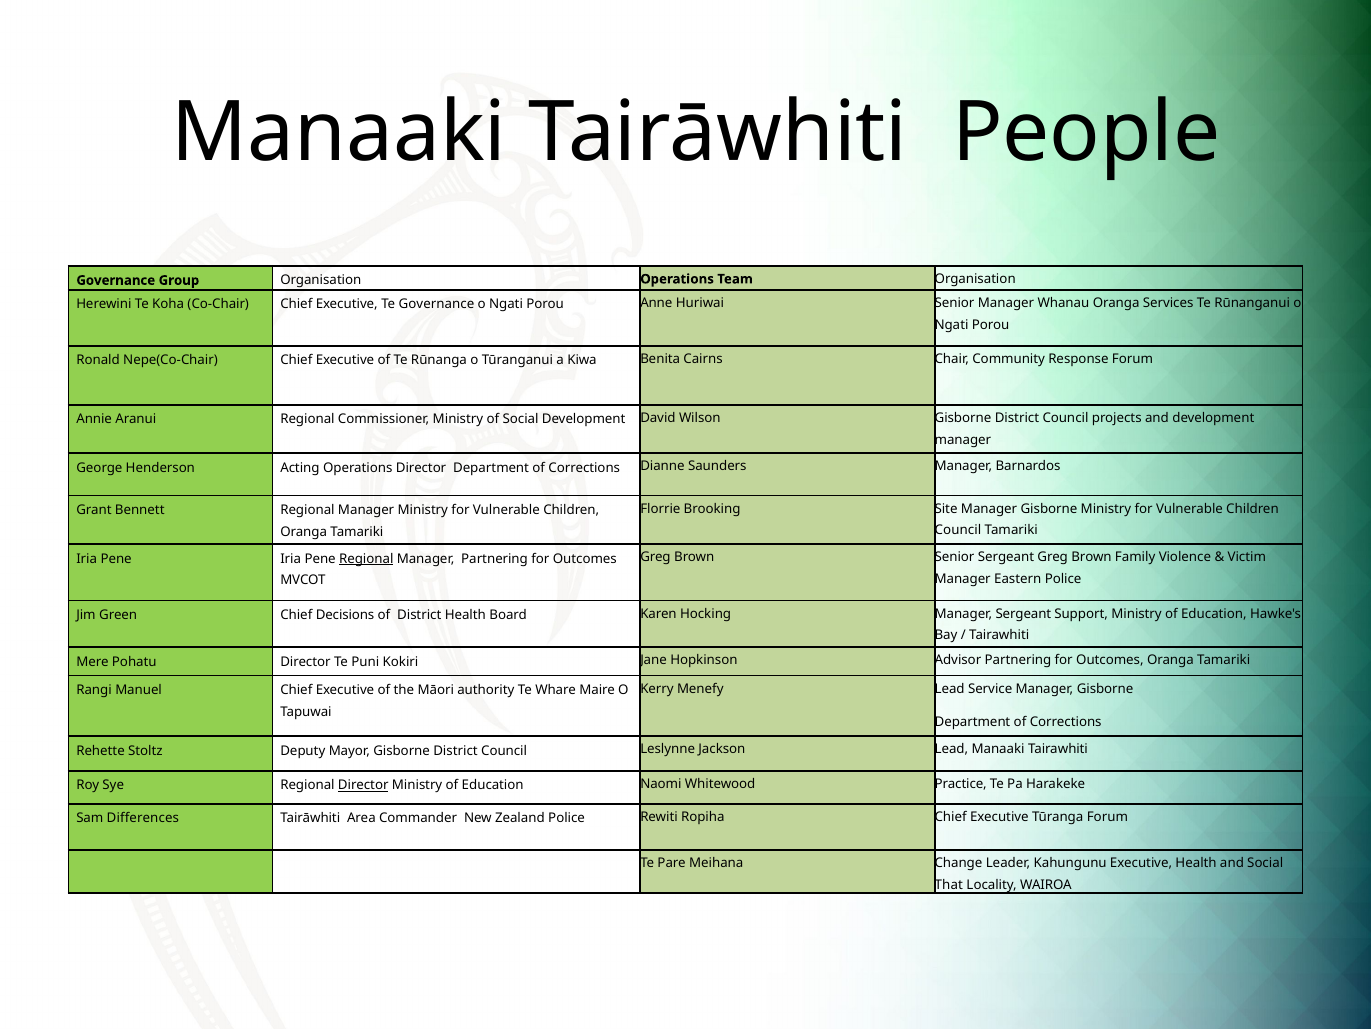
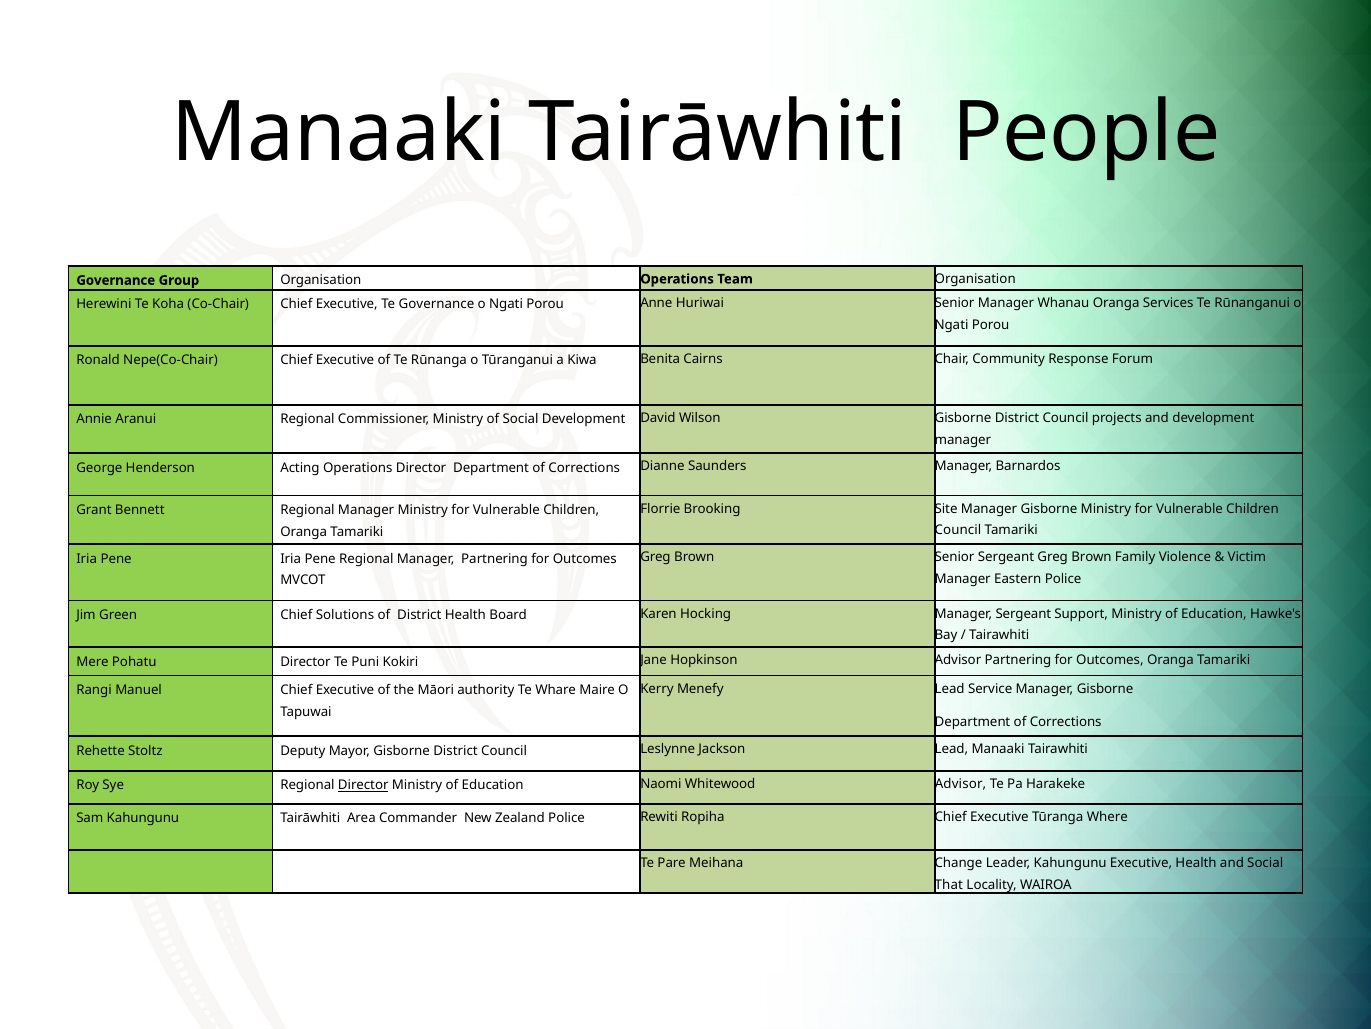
Regional at (366, 558) underline: present -> none
Decisions: Decisions -> Solutions
Whitewood Practice: Practice -> Advisor
Sam Differences: Differences -> Kahungunu
Tūranga Forum: Forum -> Where
